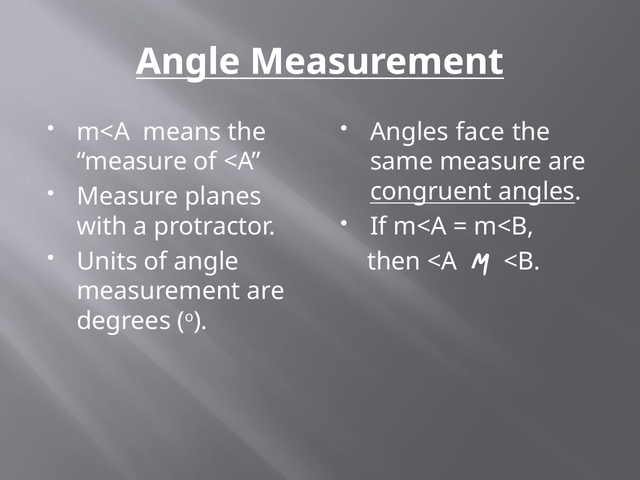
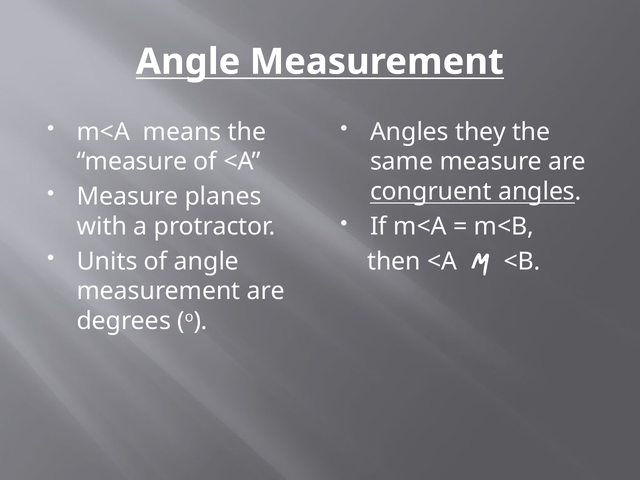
face: face -> they
